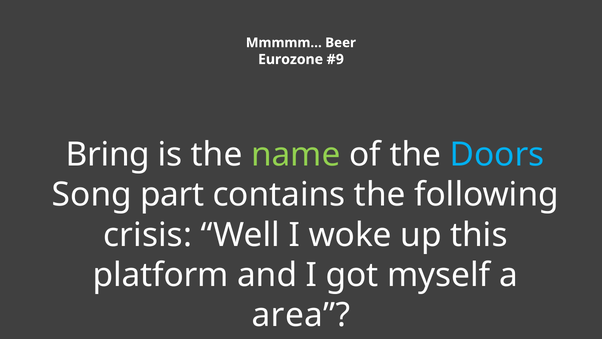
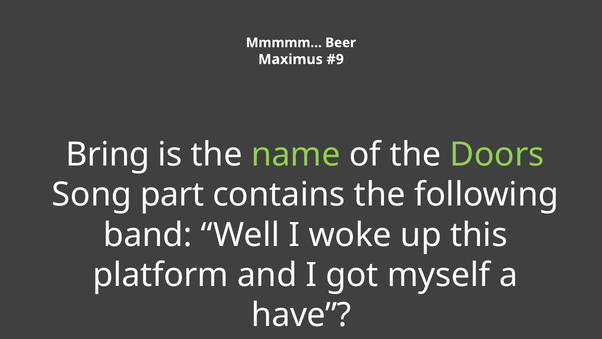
Eurozone: Eurozone -> Maximus
Doors colour: light blue -> light green
crisis: crisis -> band
area: area -> have
